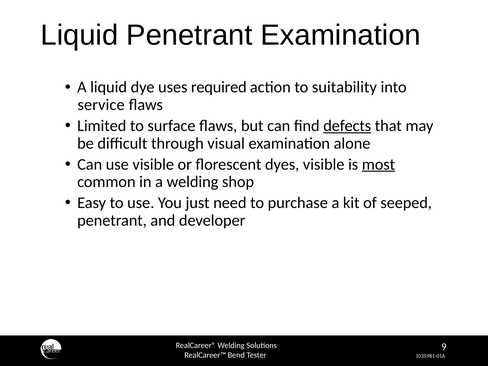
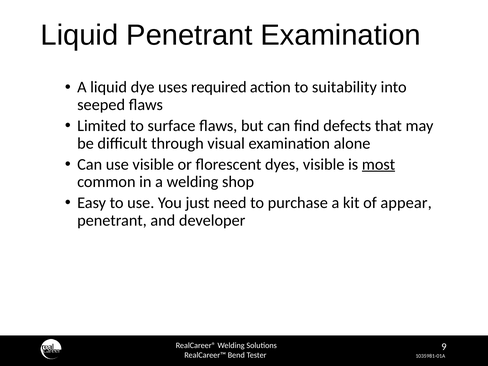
service: service -> seeped
defects underline: present -> none
seeped: seeped -> appear
